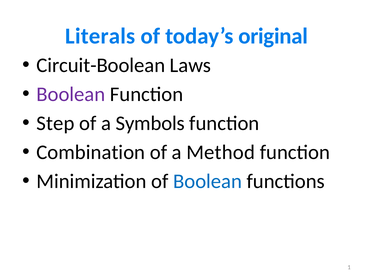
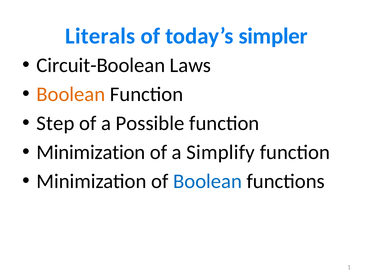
original: original -> simpler
Boolean at (71, 94) colour: purple -> orange
Symbols: Symbols -> Possible
Combination at (91, 152): Combination -> Minimization
Method: Method -> Simplify
